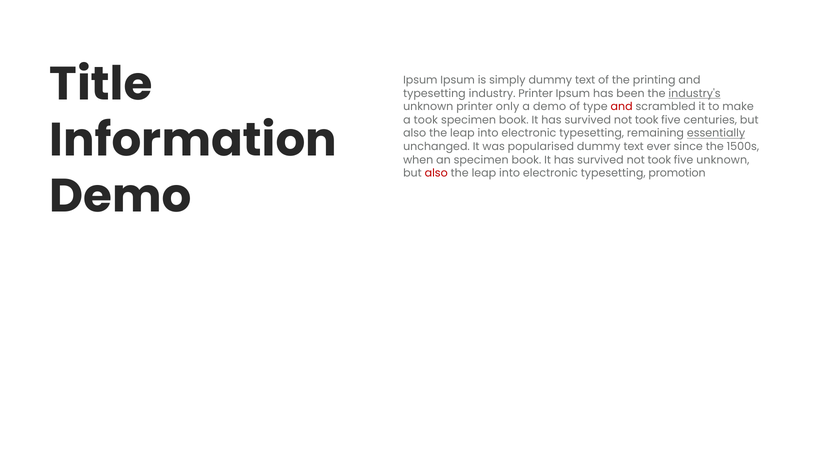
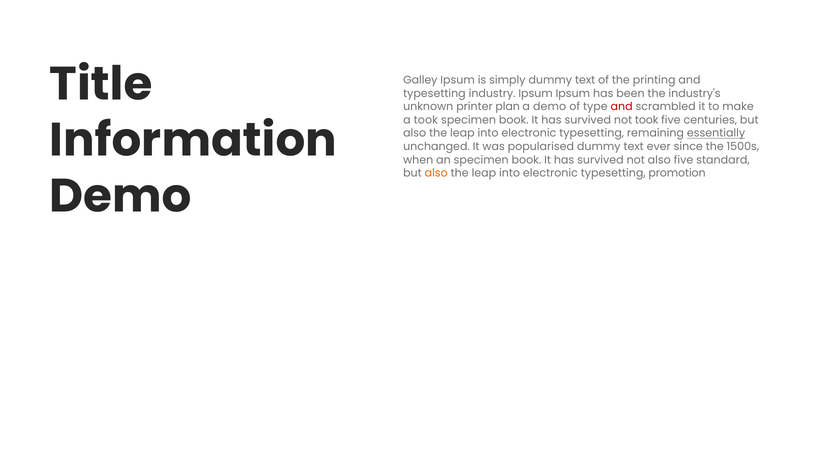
Ipsum at (420, 80): Ipsum -> Galley
industry Printer: Printer -> Ipsum
industry's underline: present -> none
only: only -> plan
took at (659, 160): took -> also
five unknown: unknown -> standard
also at (436, 173) colour: red -> orange
